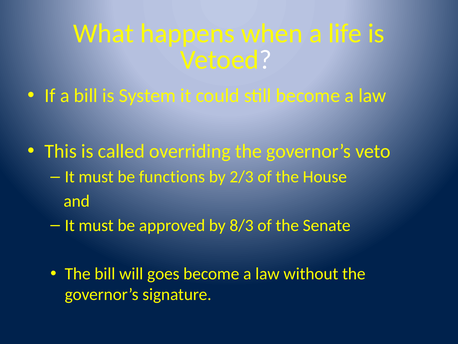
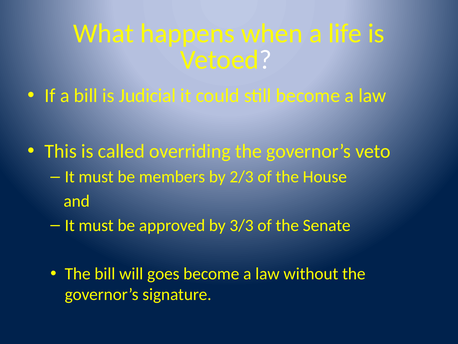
System: System -> Judicial
functions: functions -> members
8/3: 8/3 -> 3/3
